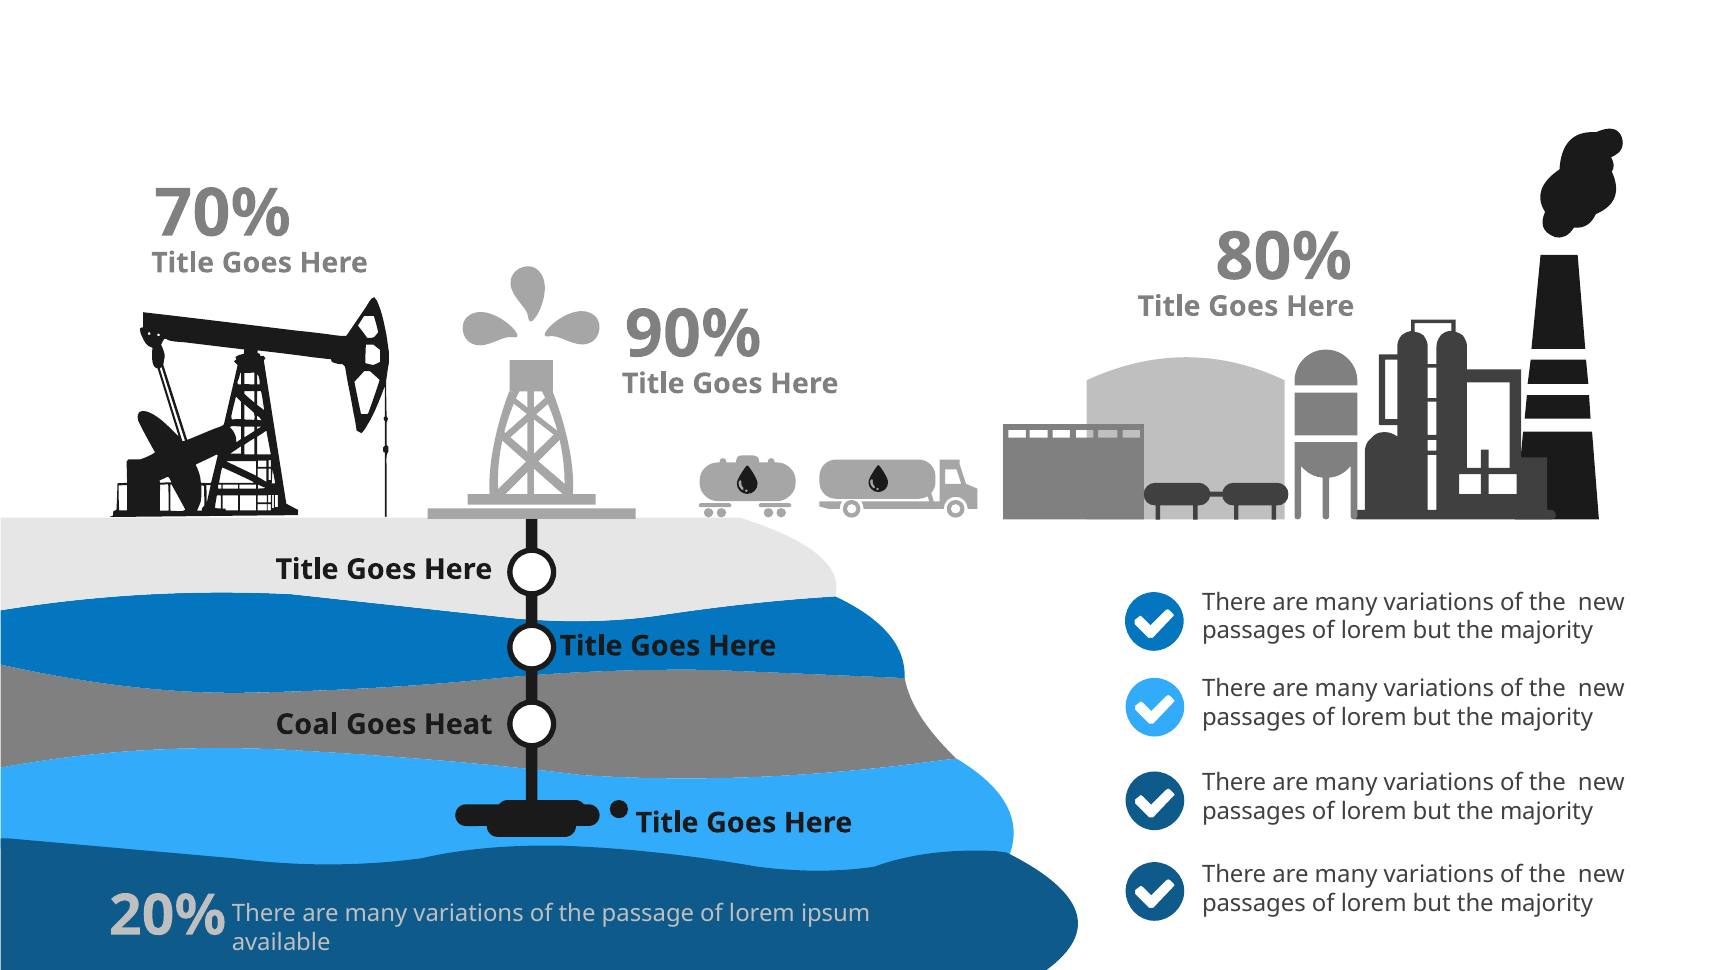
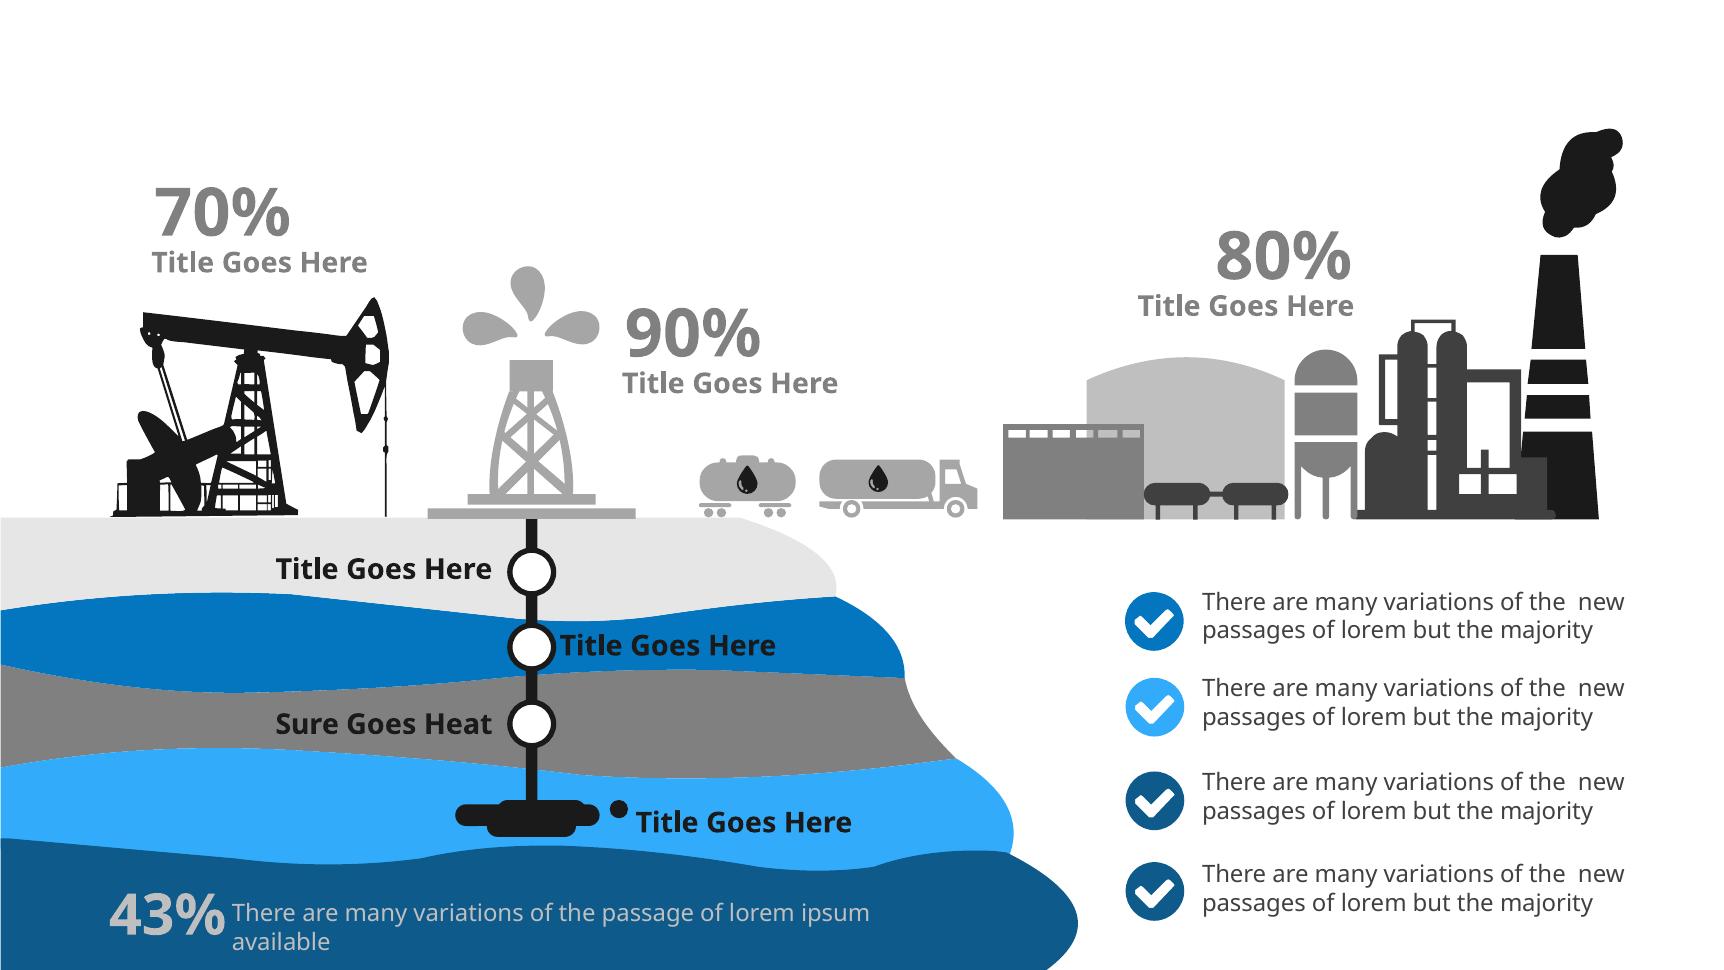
Coal: Coal -> Sure
20%: 20% -> 43%
